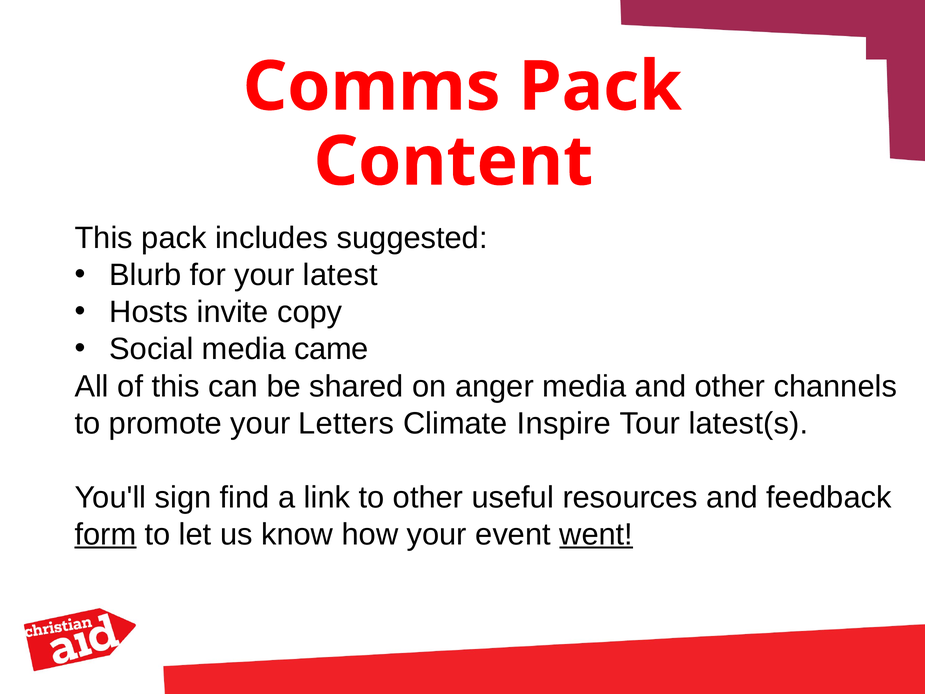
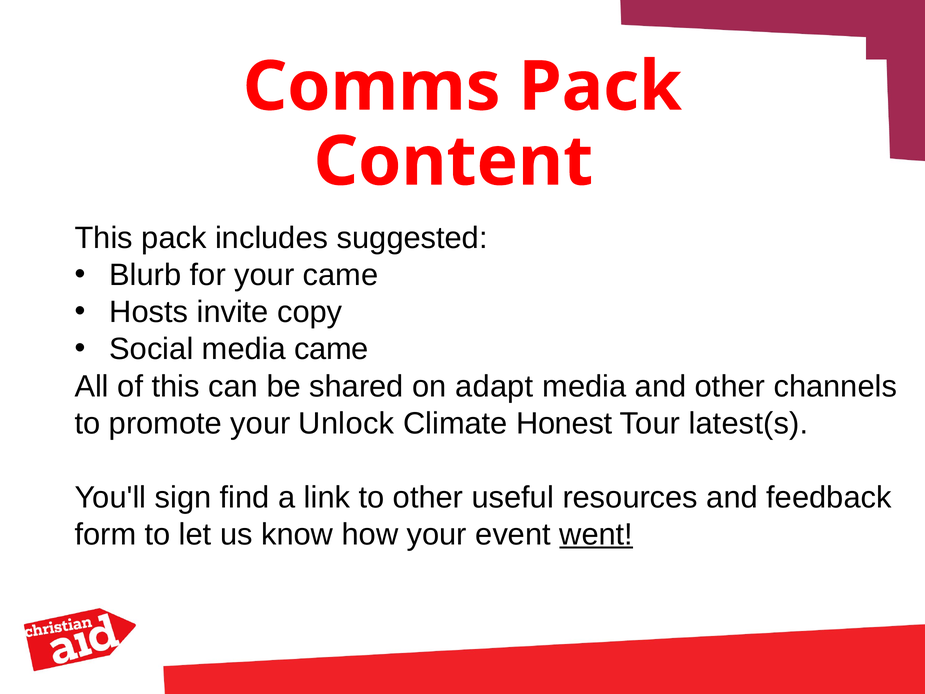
your latest: latest -> came
anger: anger -> adapt
Letters: Letters -> Unlock
Inspire: Inspire -> Honest
form underline: present -> none
